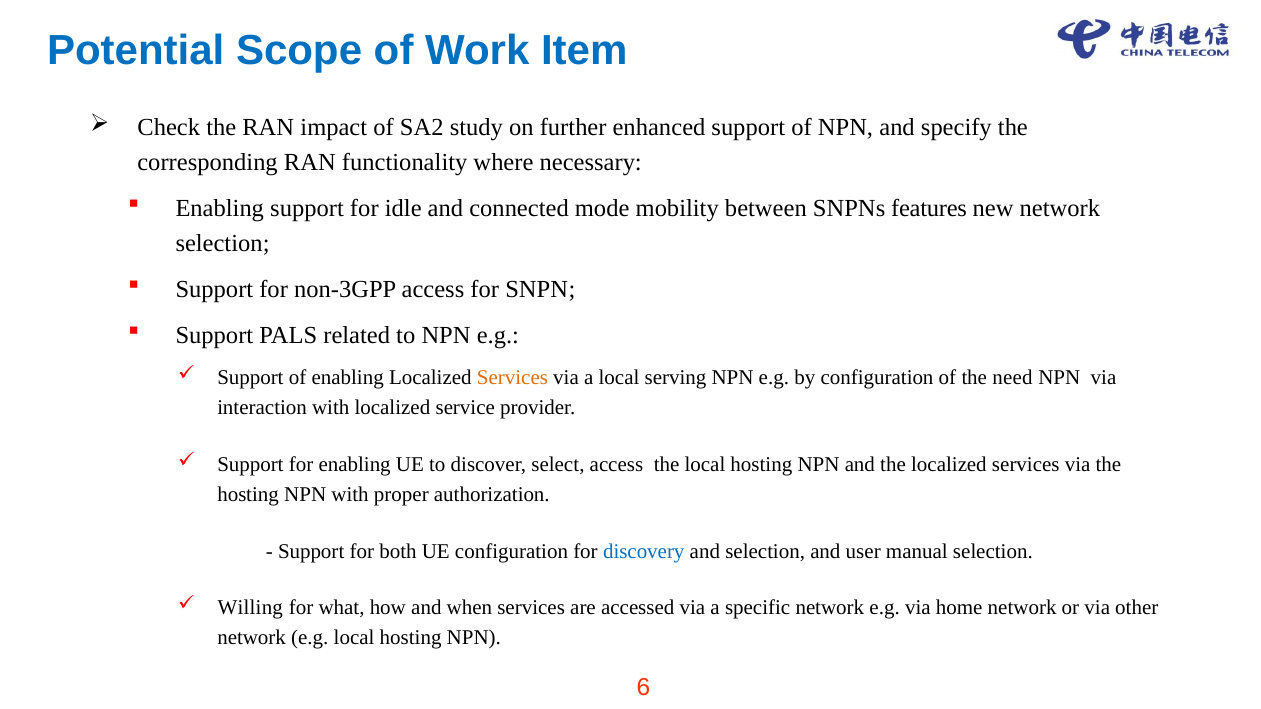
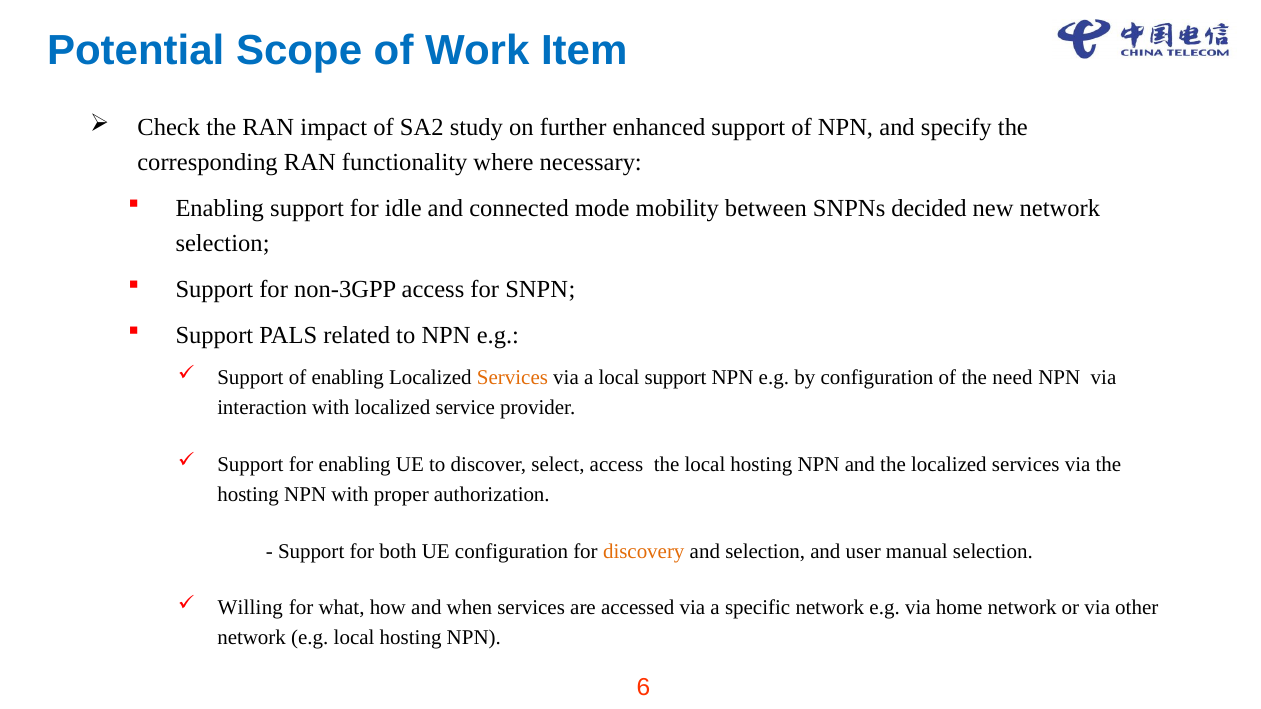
features: features -> decided
local serving: serving -> support
discovery colour: blue -> orange
